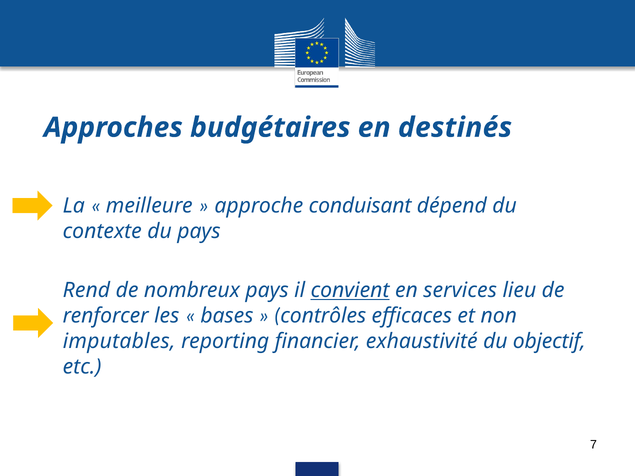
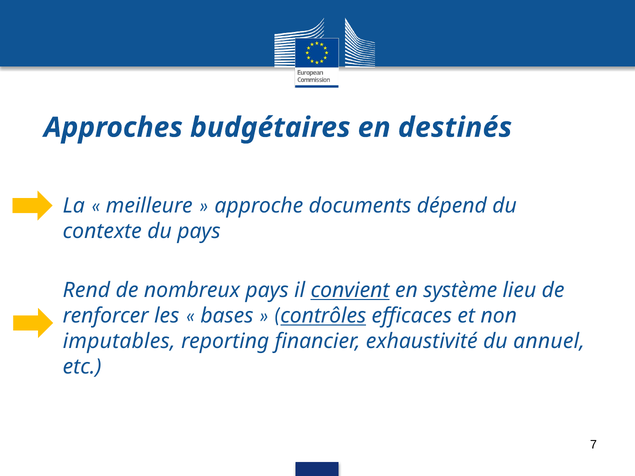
conduisant: conduisant -> documents
services: services -> système
contrôles underline: none -> present
objectif: objectif -> annuel
